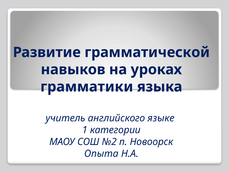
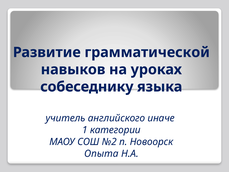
грамматики: грамматики -> собеседнику
языке: языке -> иначе
